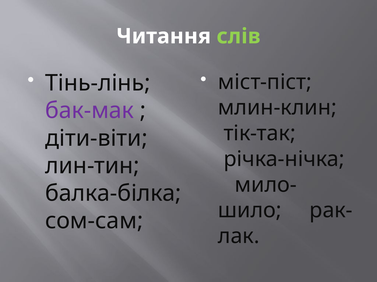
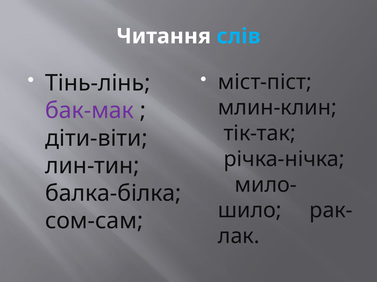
слів colour: light green -> light blue
